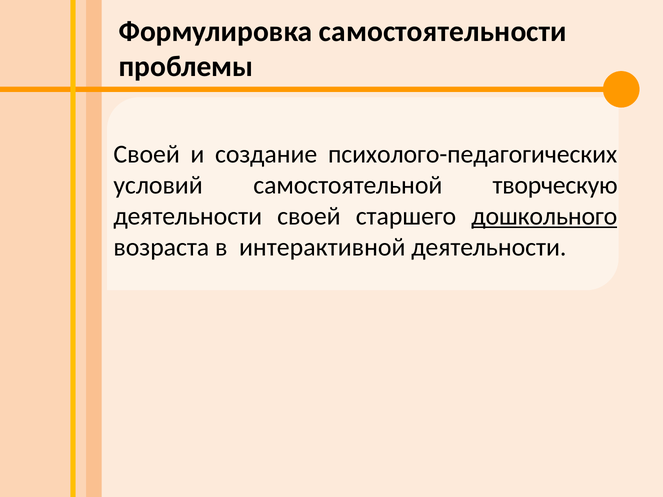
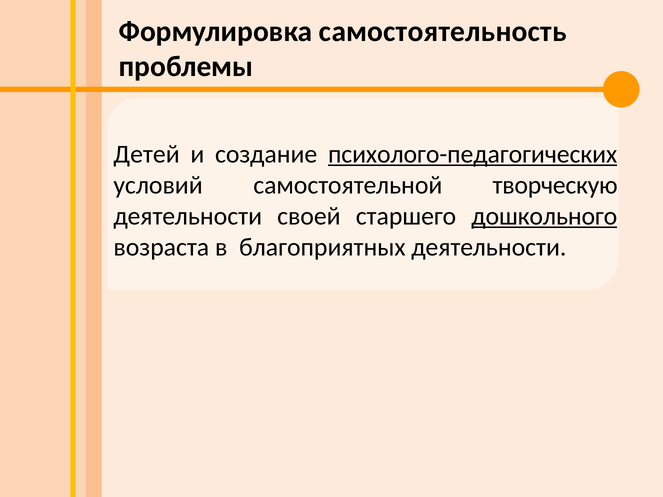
самостоятельности: самостоятельности -> самостоятельность
Своей at (147, 154): Своей -> Детей
психолого-педагогических underline: none -> present
интерактивной: интерактивной -> благоприятных
